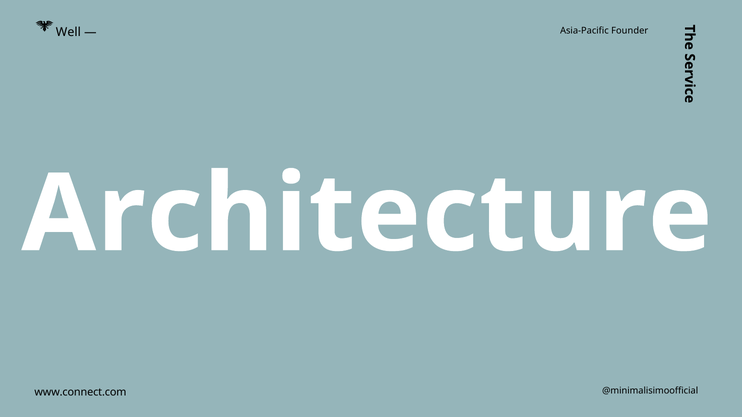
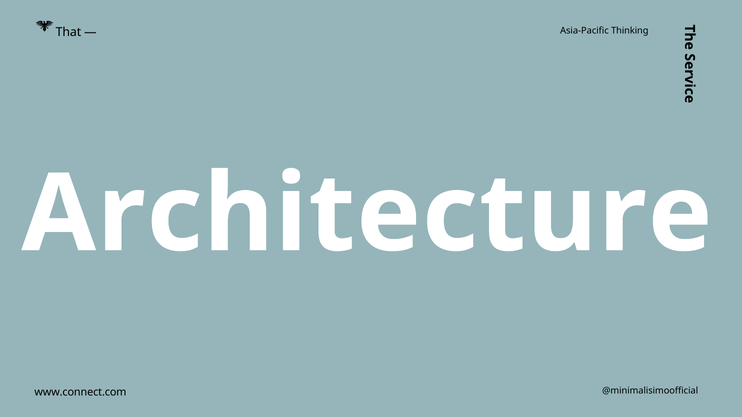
Founder: Founder -> Thinking
Well: Well -> That
